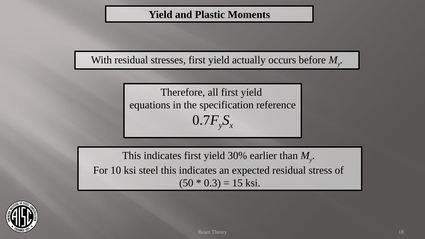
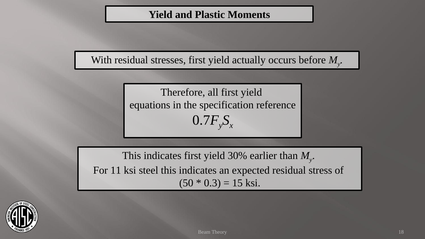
10: 10 -> 11
